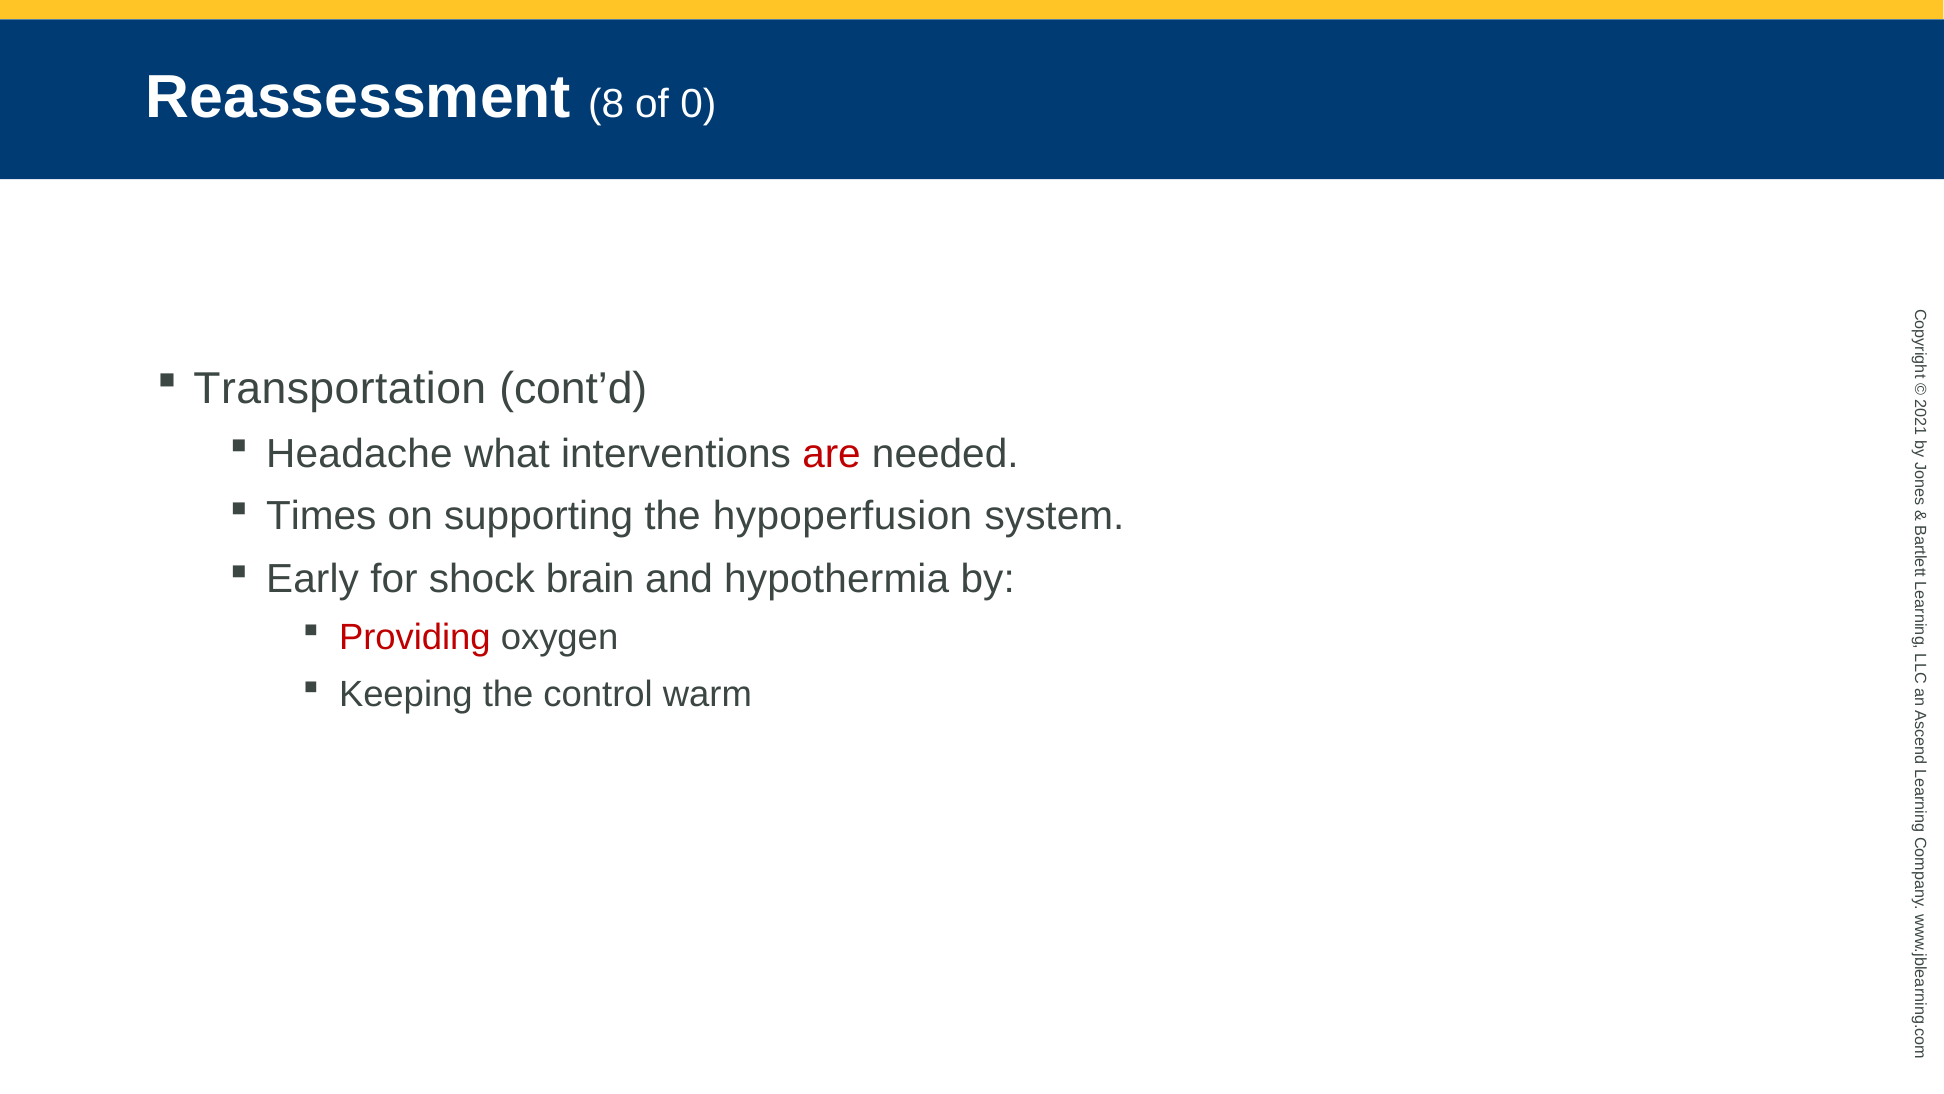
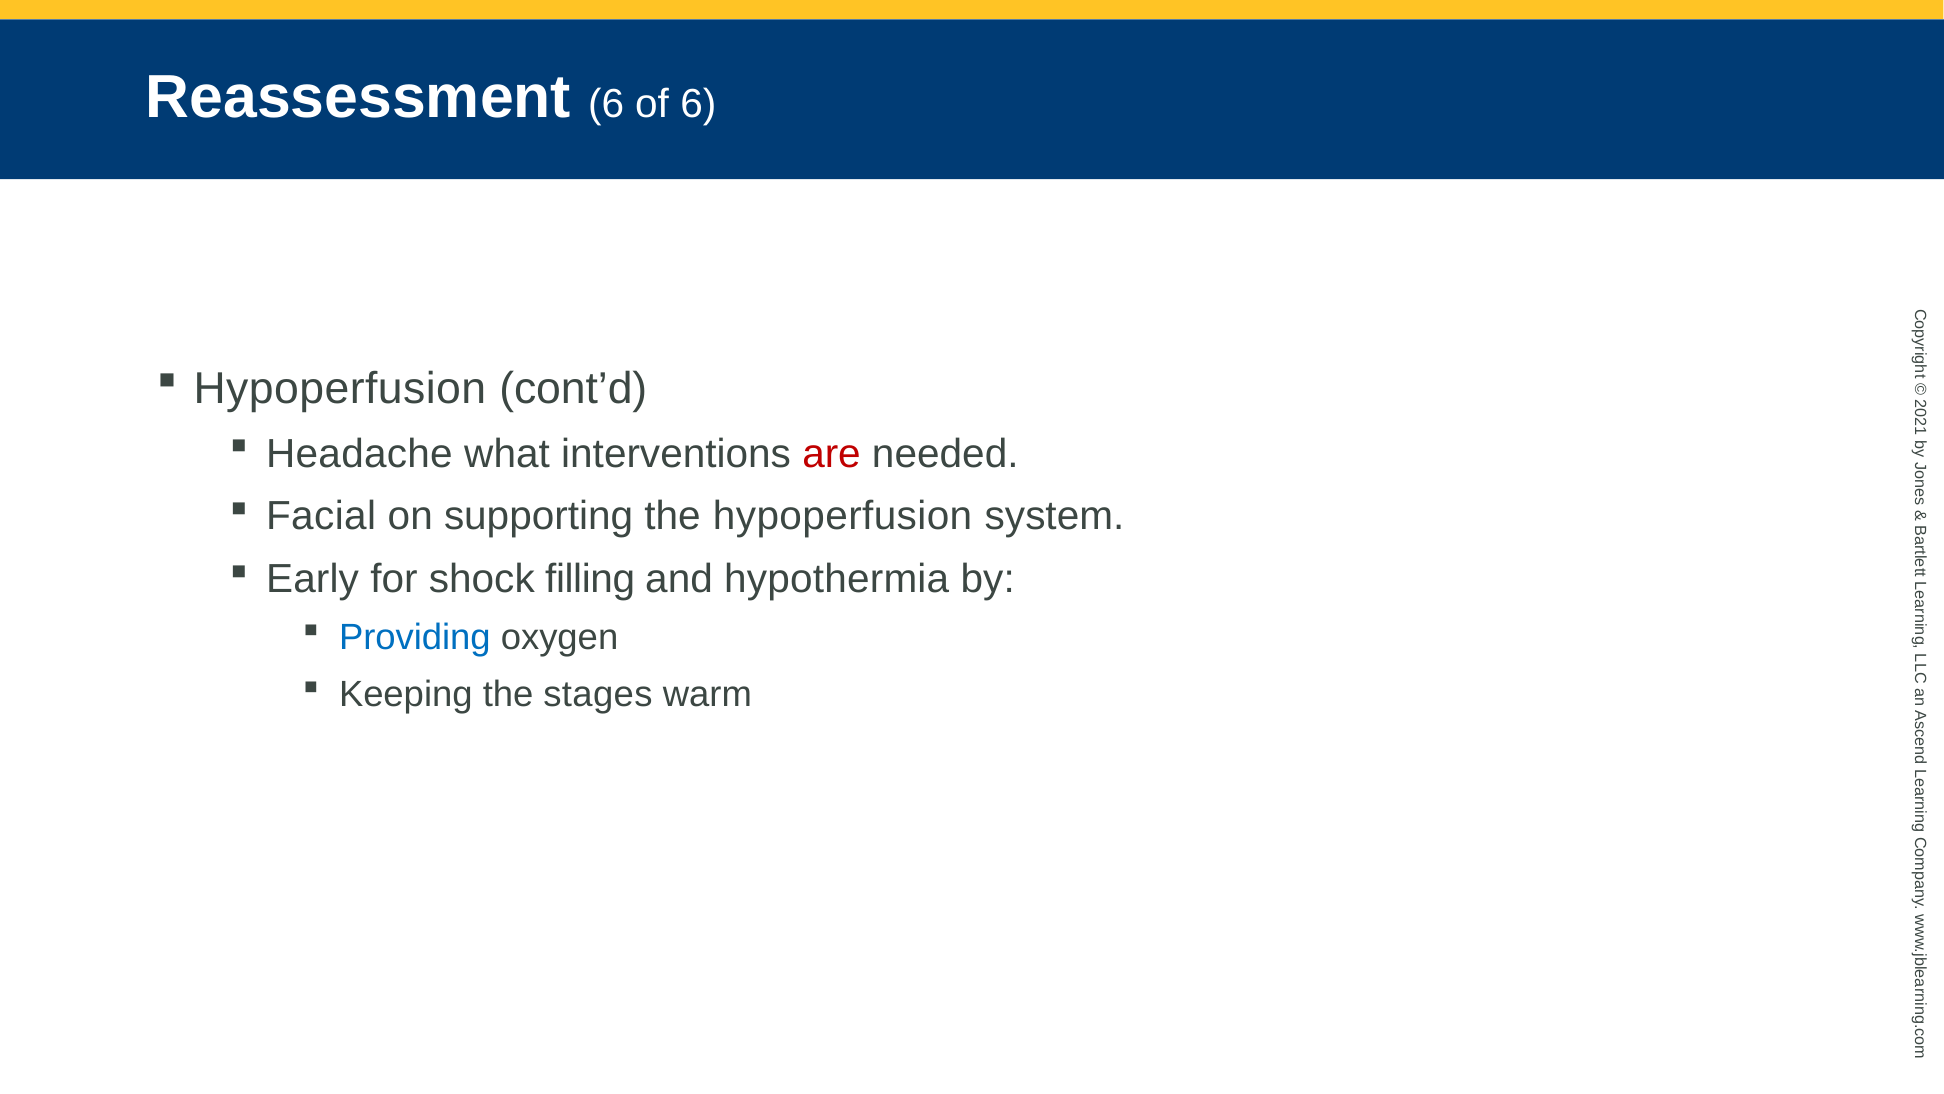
Reassessment 8: 8 -> 6
of 0: 0 -> 6
Transportation at (340, 388): Transportation -> Hypoperfusion
Times: Times -> Facial
brain: brain -> filling
Providing colour: red -> blue
control: control -> stages
